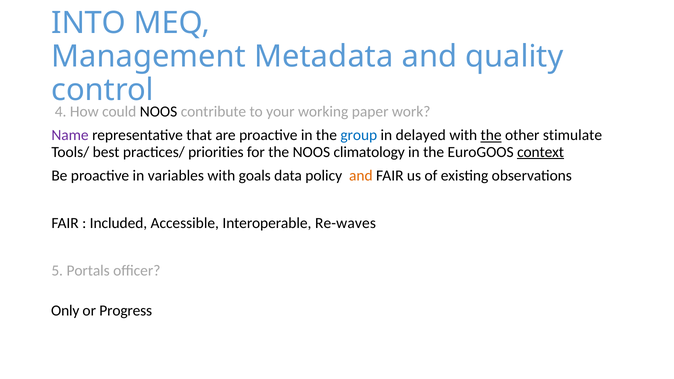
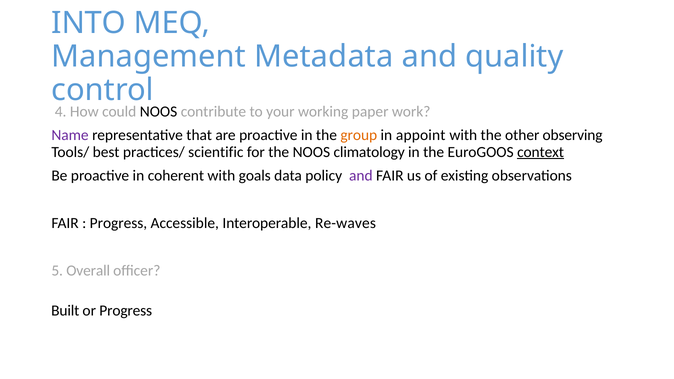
group colour: blue -> orange
delayed: delayed -> appoint
the at (491, 135) underline: present -> none
stimulate: stimulate -> observing
priorities: priorities -> scientific
variables: variables -> coherent
and at (361, 176) colour: orange -> purple
Included at (118, 223): Included -> Progress
Portals: Portals -> Overall
Only: Only -> Built
